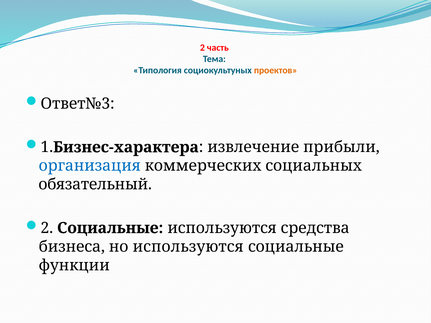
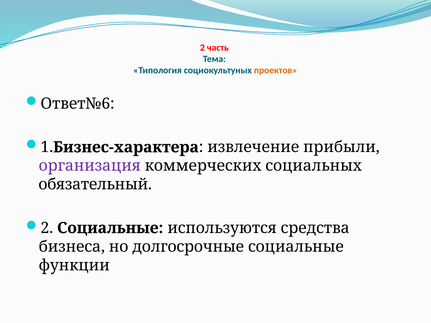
Ответ№3: Ответ№3 -> Ответ№6
организация colour: blue -> purple
но используются: используются -> долгосрочные
